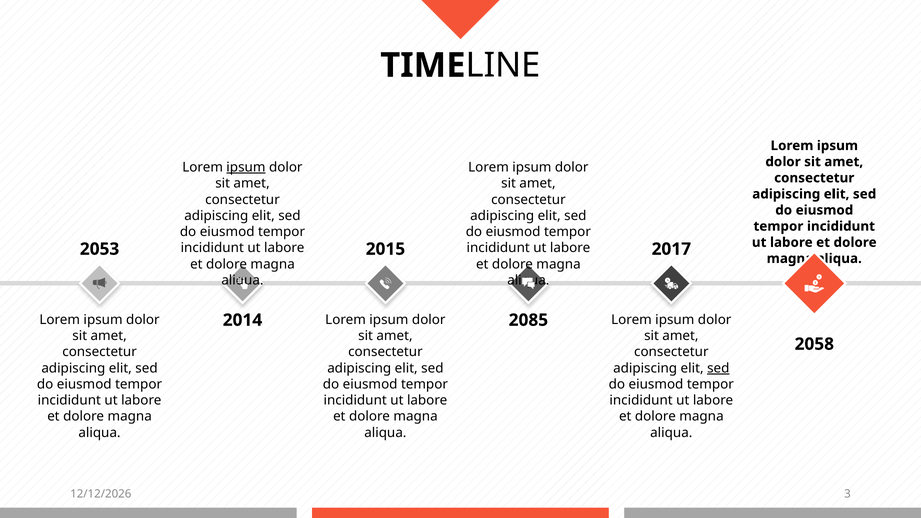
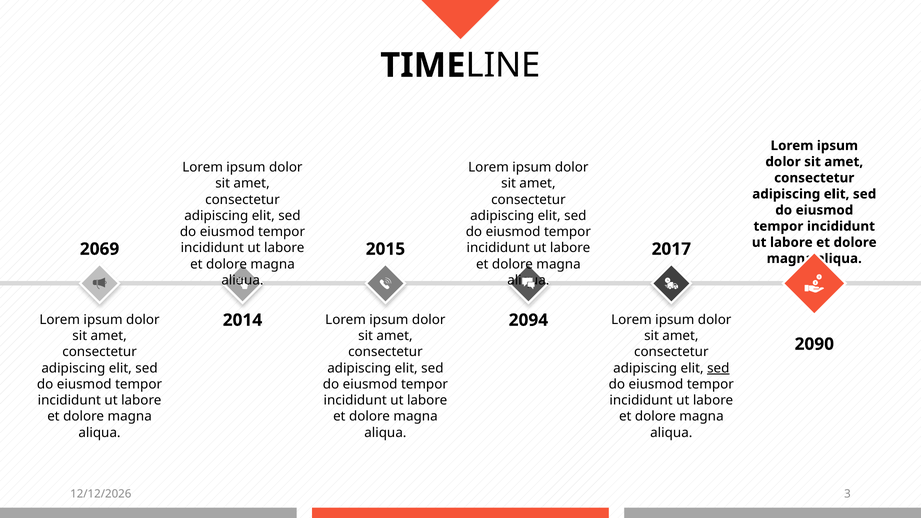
ipsum at (246, 167) underline: present -> none
2053: 2053 -> 2069
2085: 2085 -> 2094
2058: 2058 -> 2090
